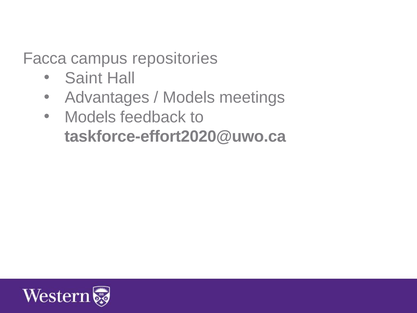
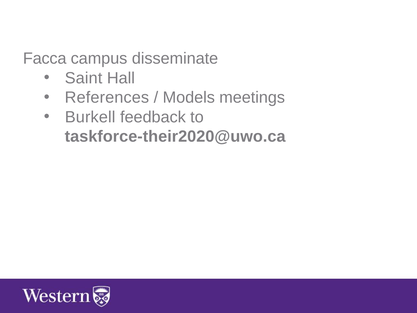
repositories: repositories -> disseminate
Advantages: Advantages -> References
Models at (90, 117): Models -> Burkell
taskforce-effort2020@uwo.ca: taskforce-effort2020@uwo.ca -> taskforce-their2020@uwo.ca
